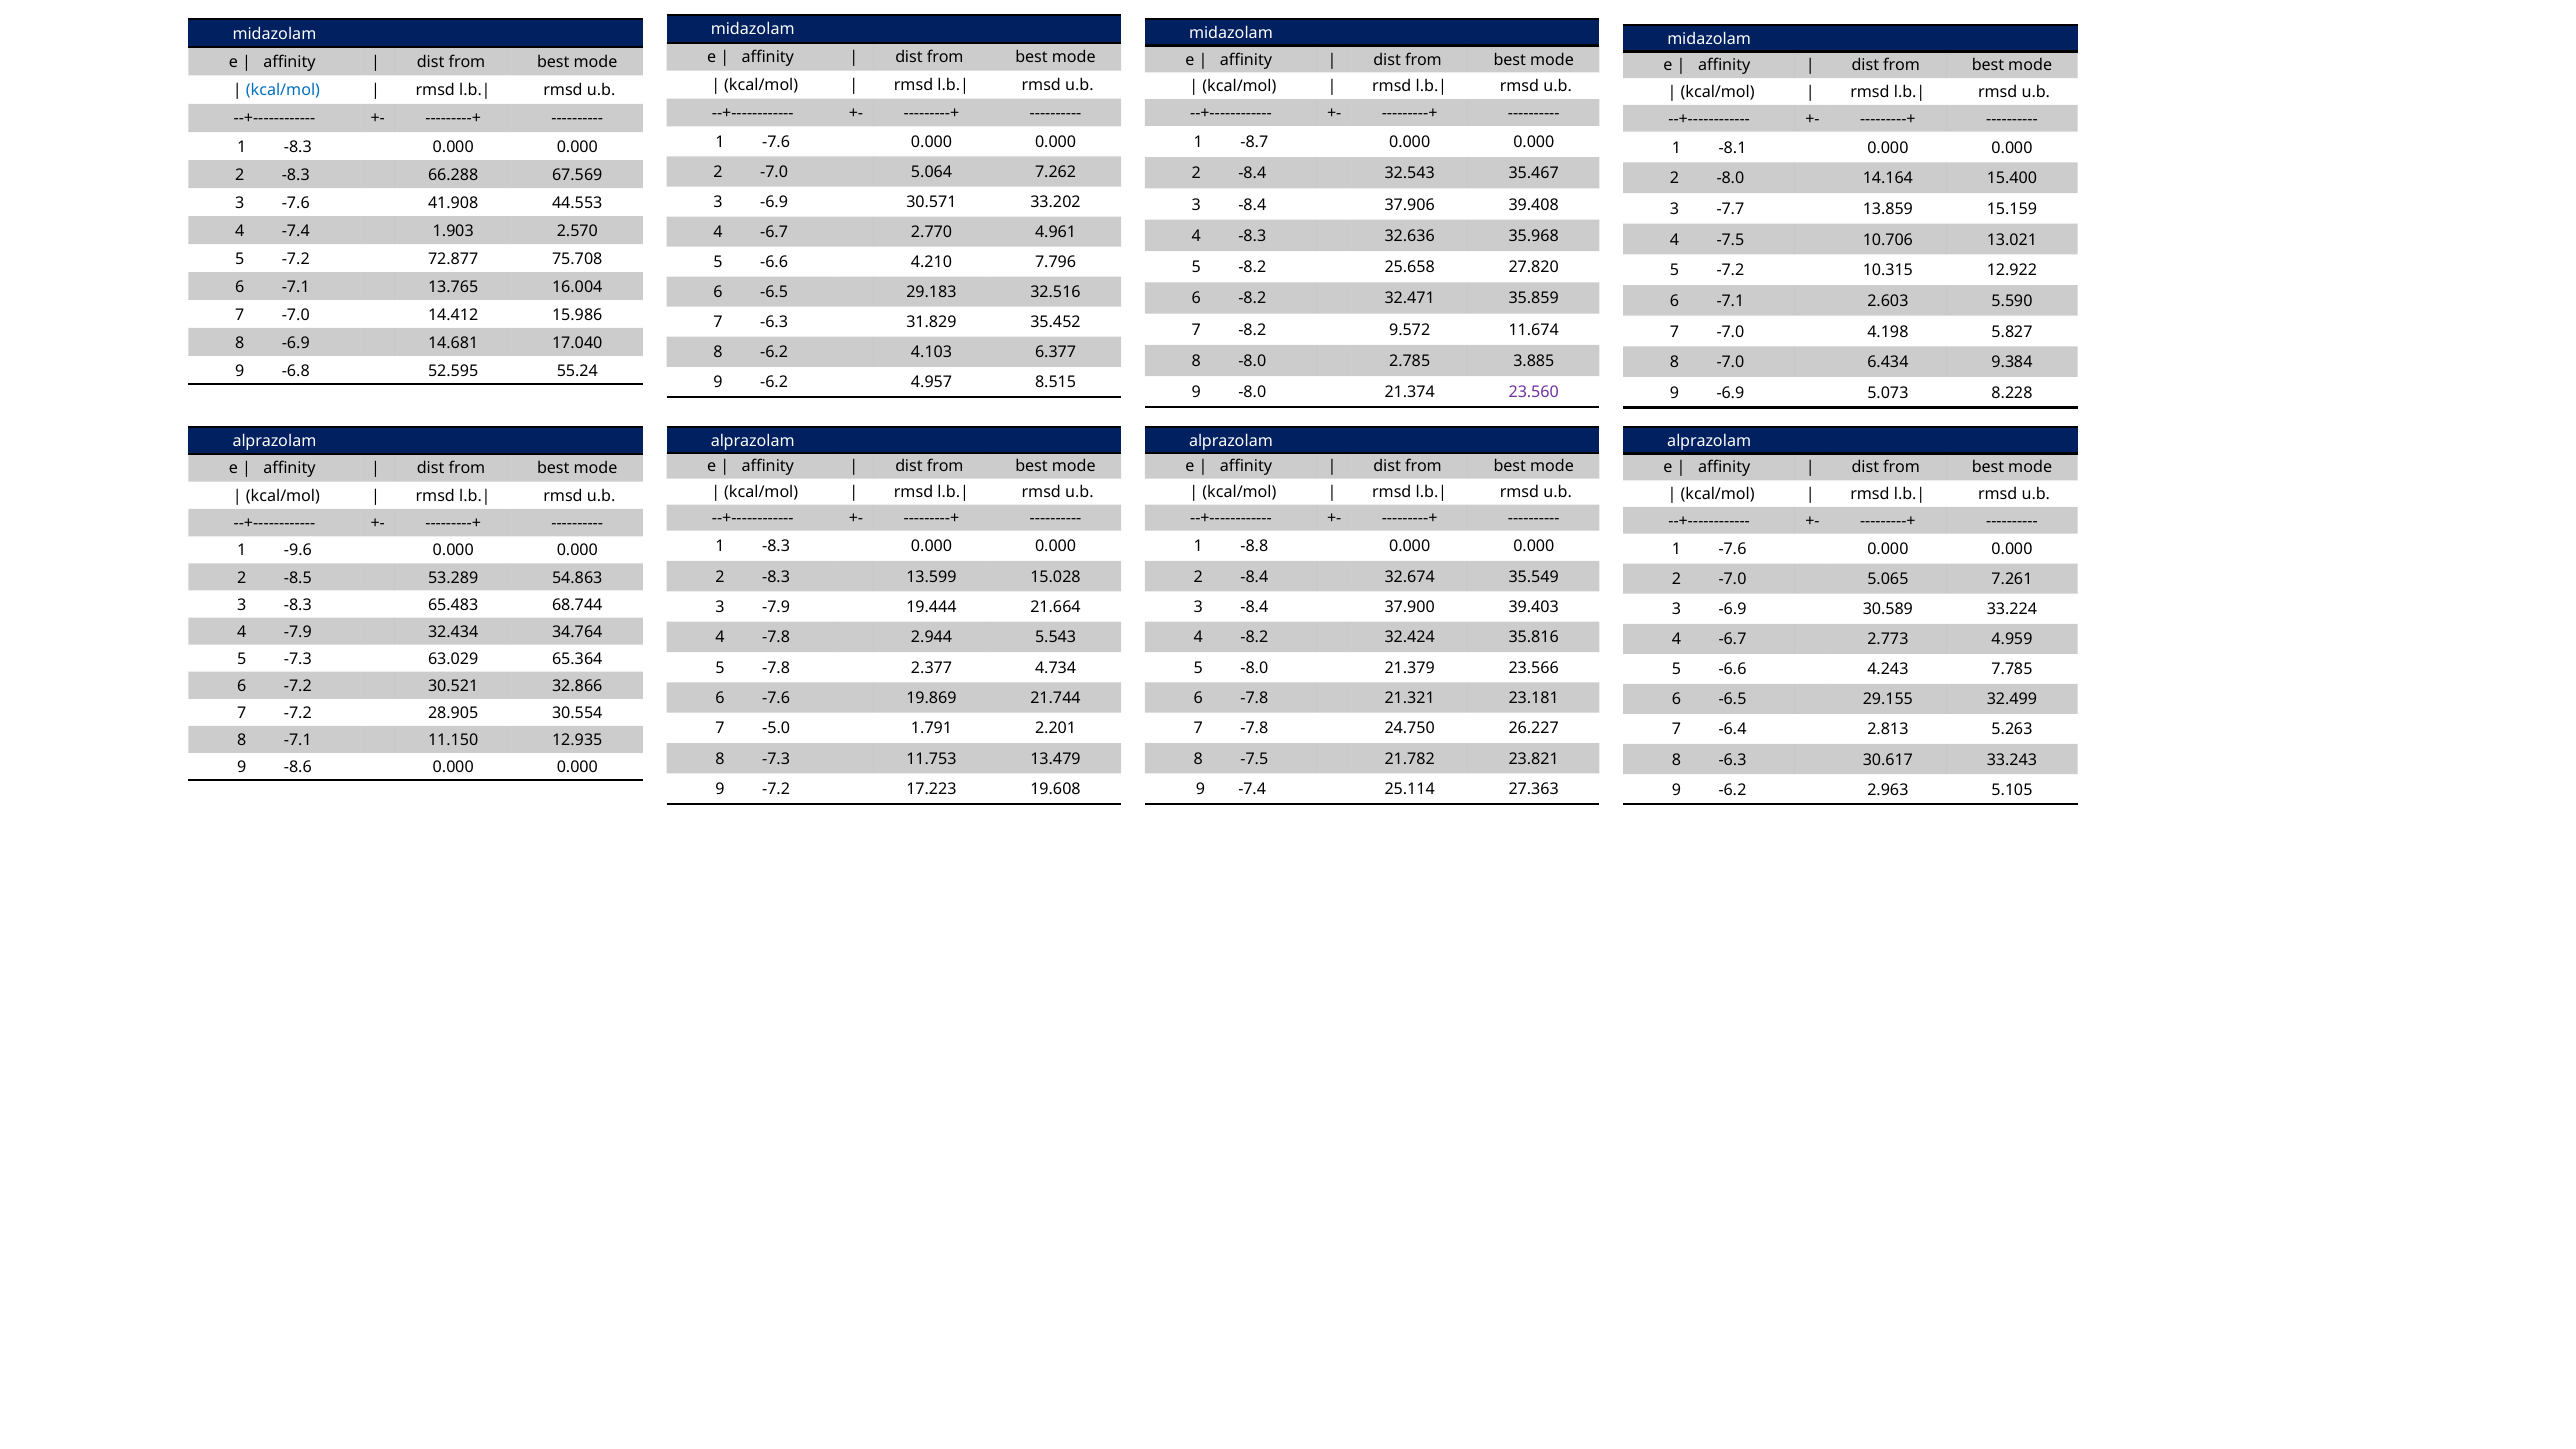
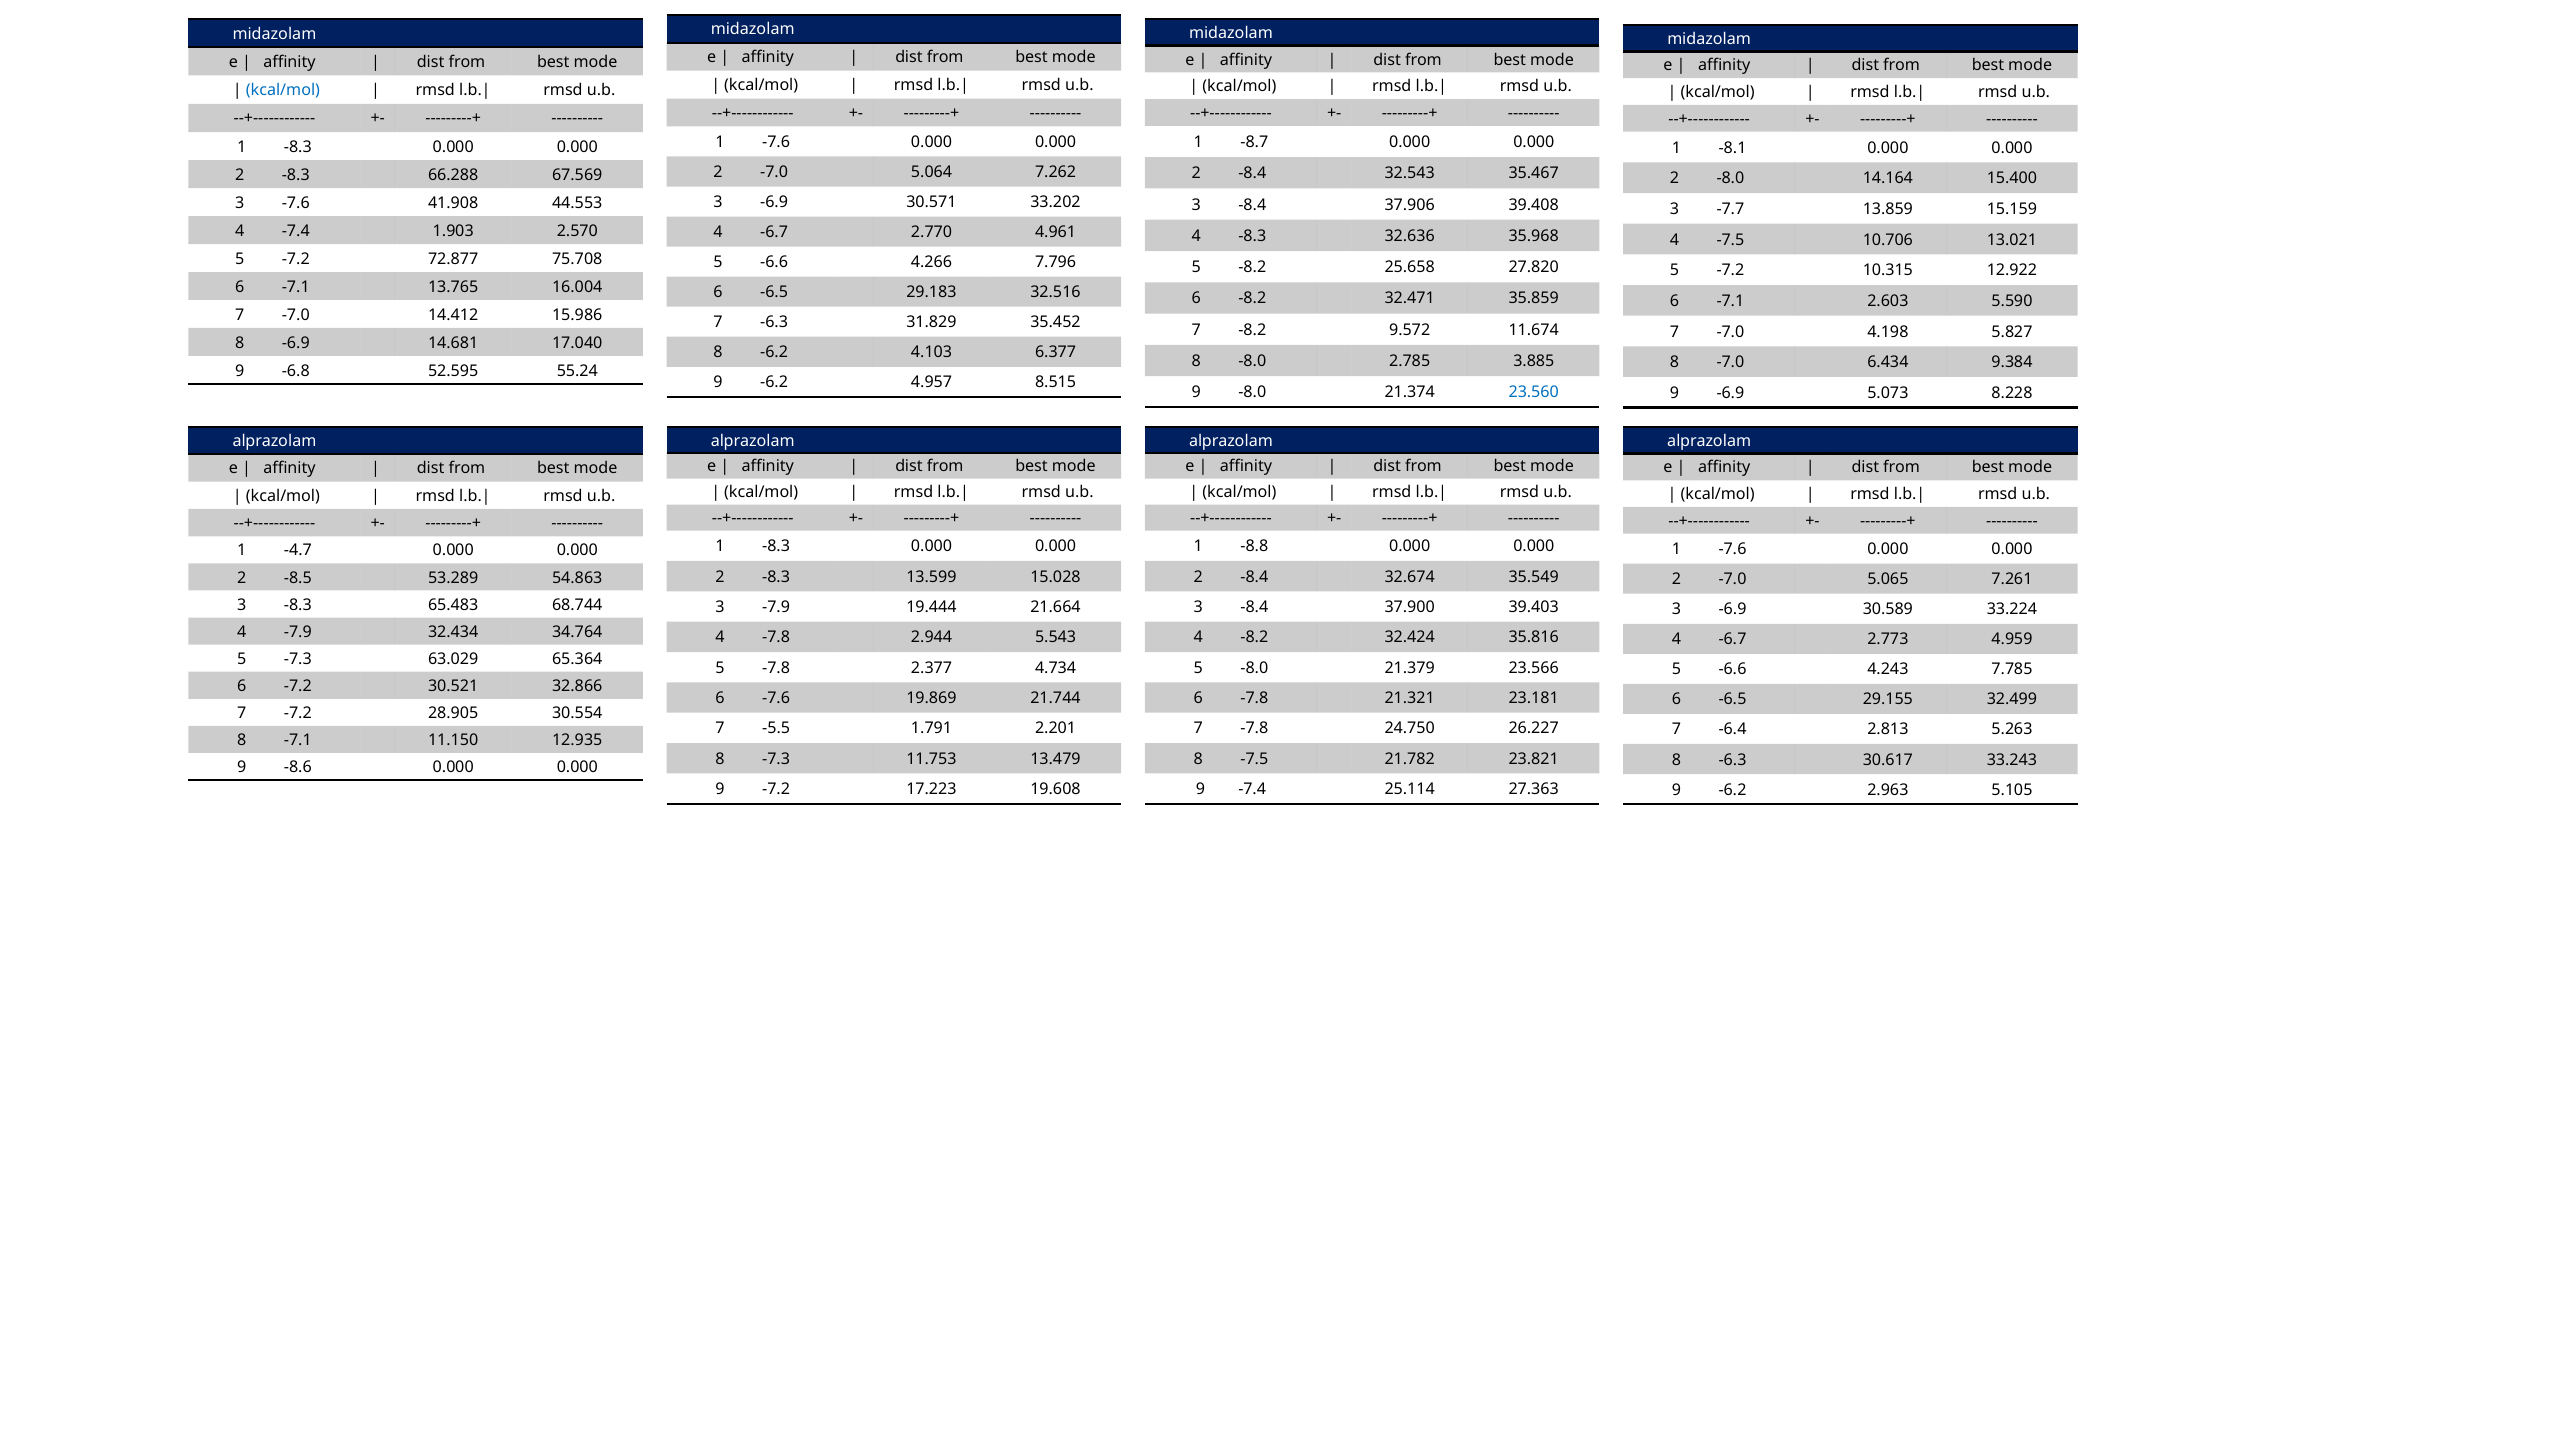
4.210: 4.210 -> 4.266
23.560 colour: purple -> blue
-9.6: -9.6 -> -4.7
-5.0: -5.0 -> -5.5
